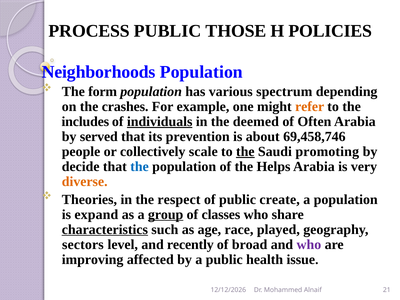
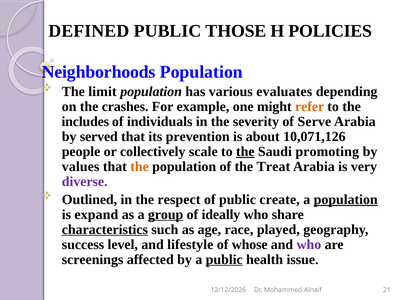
PROCESS: PROCESS -> DEFINED
form: form -> limit
spectrum: spectrum -> evaluates
individuals underline: present -> none
deemed: deemed -> severity
Often: Often -> Serve
69,458,746: 69,458,746 -> 10,071,126
decide: decide -> values
the at (140, 166) colour: blue -> orange
Helps: Helps -> Treat
diverse colour: orange -> purple
Theories: Theories -> Outlined
population at (346, 199) underline: none -> present
classes: classes -> ideally
sectors: sectors -> success
recently: recently -> lifestyle
broad: broad -> whose
improving: improving -> screenings
public at (224, 259) underline: none -> present
